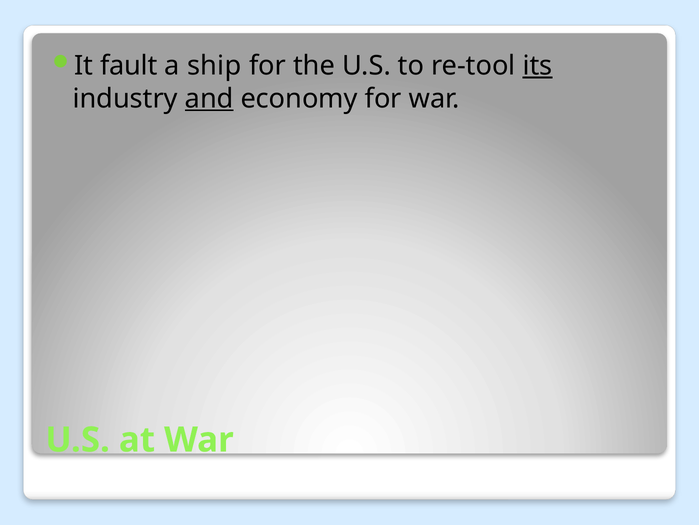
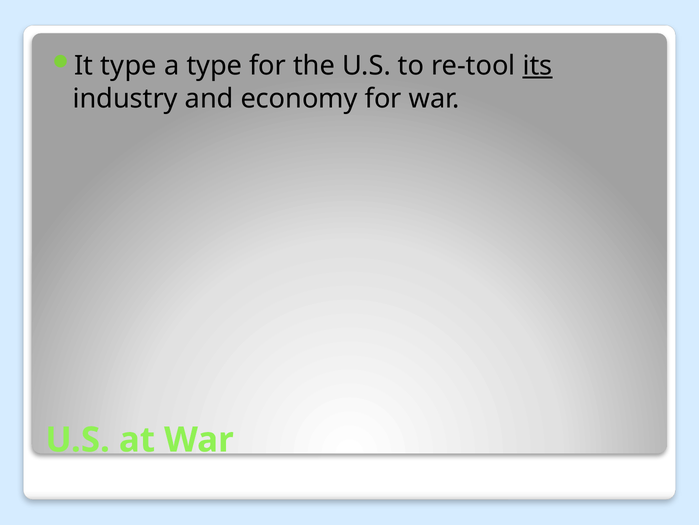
It fault: fault -> type
a ship: ship -> type
and underline: present -> none
